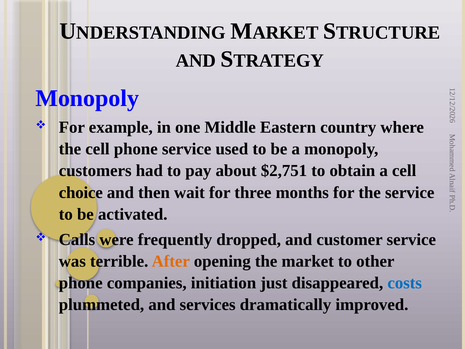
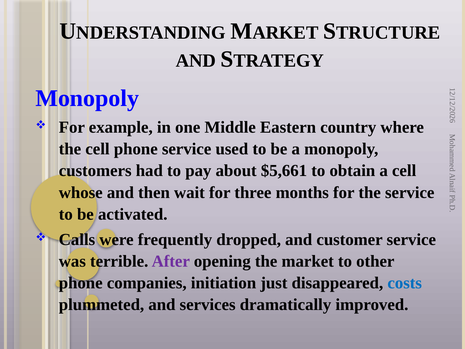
$2,751: $2,751 -> $5,661
choice: choice -> whose
After colour: orange -> purple
